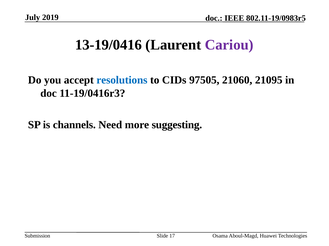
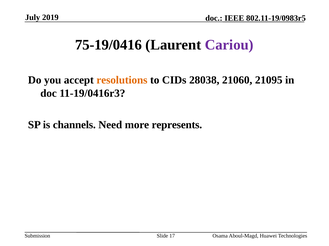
13-19/0416: 13-19/0416 -> 75-19/0416
resolutions colour: blue -> orange
97505: 97505 -> 28038
suggesting: suggesting -> represents
